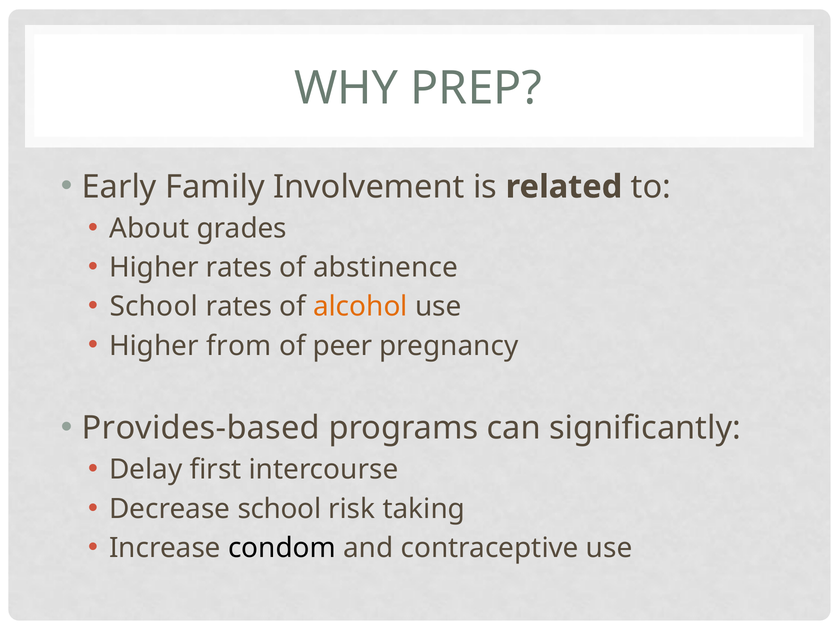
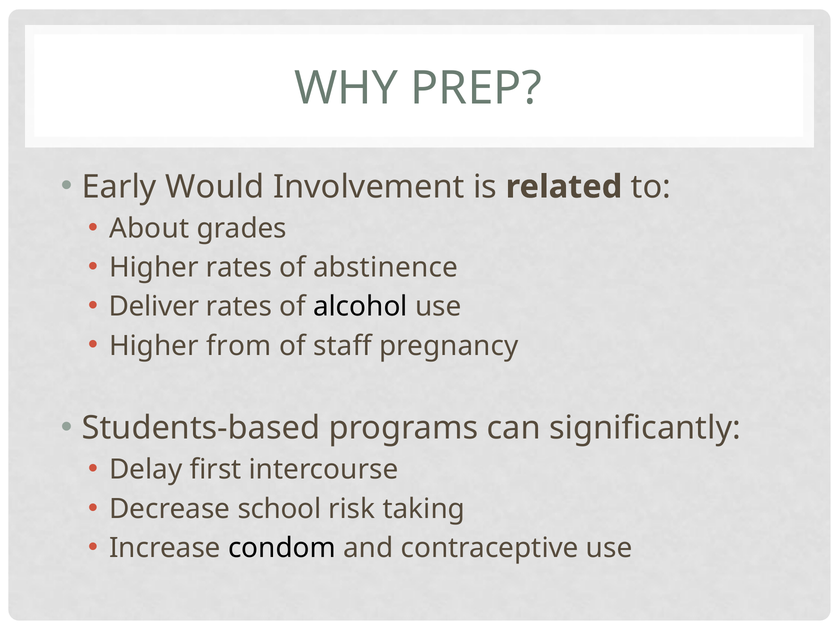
Family: Family -> Would
School at (154, 307): School -> Deliver
alcohol colour: orange -> black
peer: peer -> staff
Provides-based: Provides-based -> Students-based
